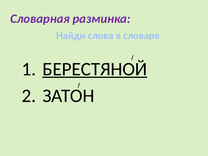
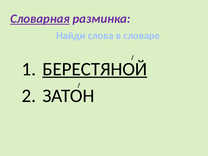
Словарная underline: none -> present
